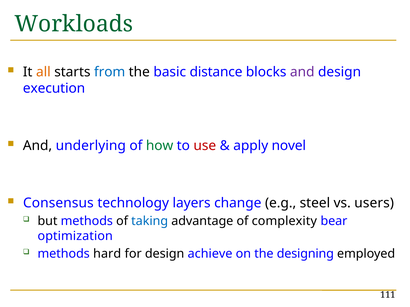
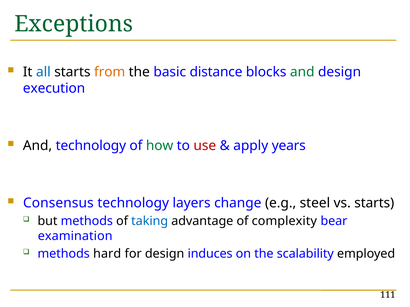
Workloads: Workloads -> Exceptions
all colour: orange -> blue
from colour: blue -> orange
and at (302, 72) colour: purple -> green
And underlying: underlying -> technology
novel: novel -> years
vs users: users -> starts
optimization: optimization -> examination
achieve: achieve -> induces
designing: designing -> scalability
